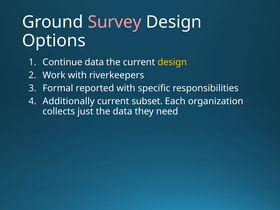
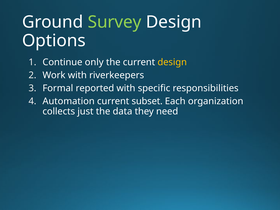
Survey colour: pink -> light green
Continue data: data -> only
Additionally: Additionally -> Automation
